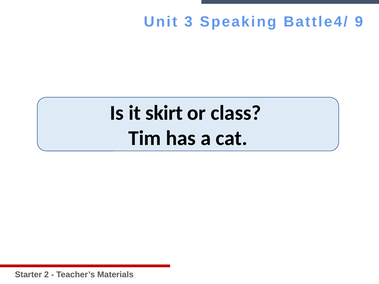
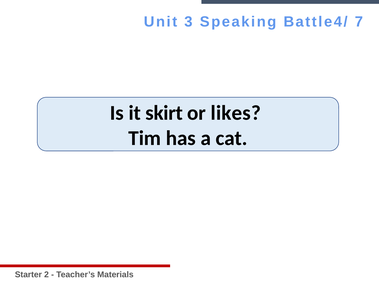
9: 9 -> 7
class: class -> likes
